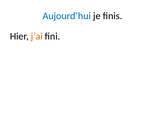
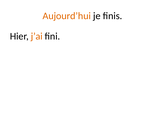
Aujourd’hui colour: blue -> orange
